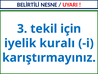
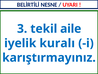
için: için -> aile
